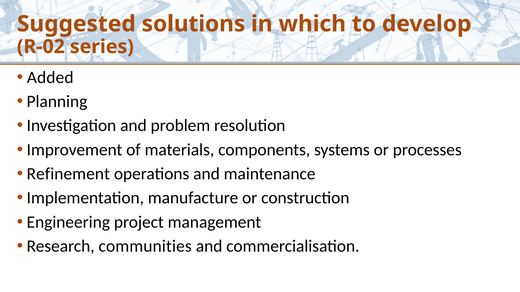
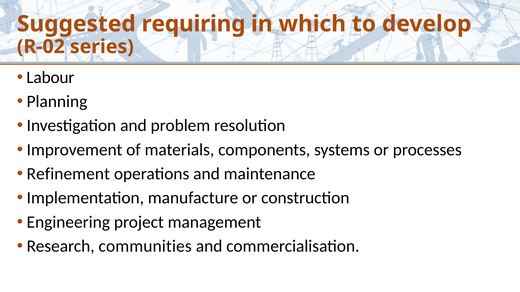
solutions: solutions -> requiring
Added: Added -> Labour
